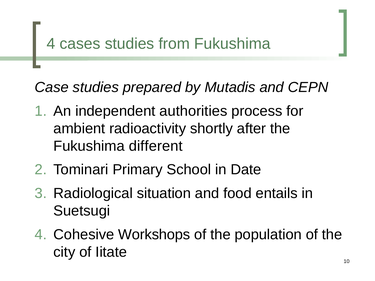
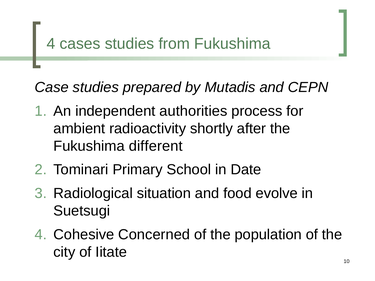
entails: entails -> evolve
Workshops: Workshops -> Concerned
